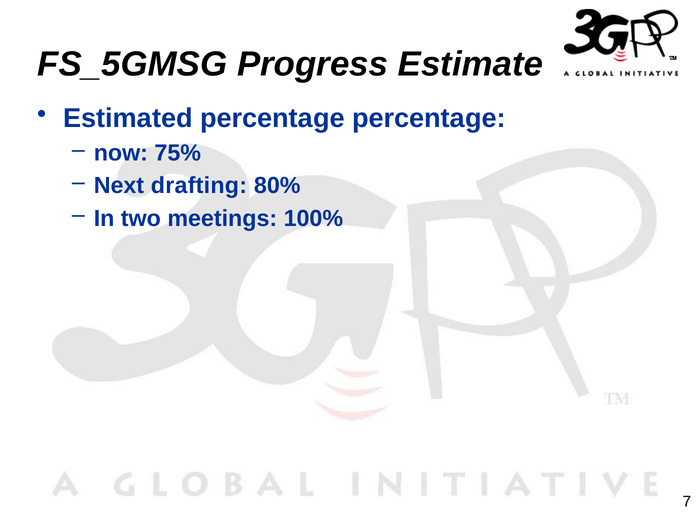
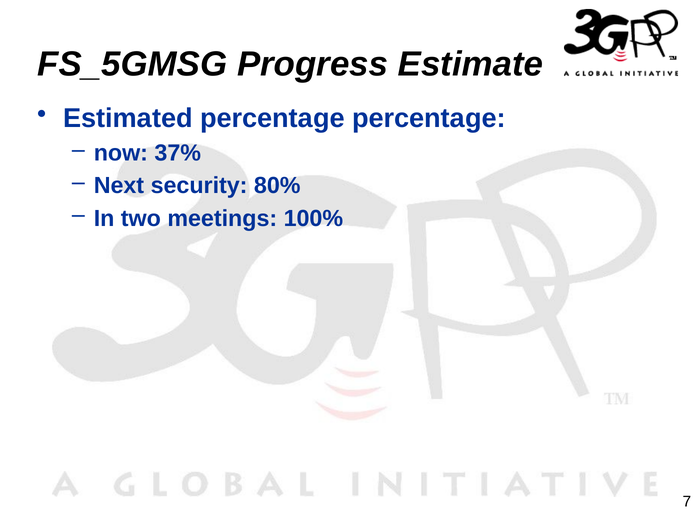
75%: 75% -> 37%
drafting: drafting -> security
